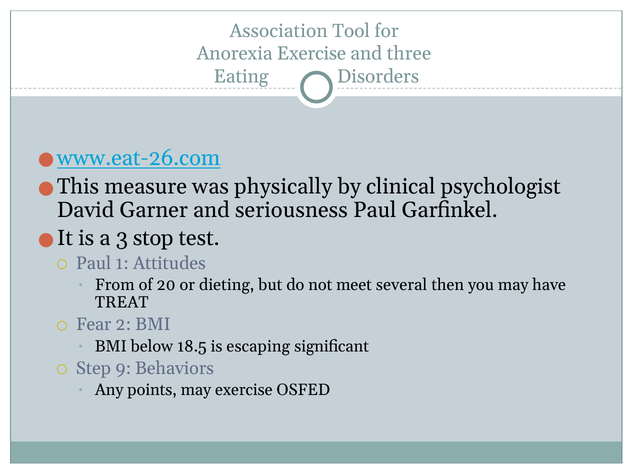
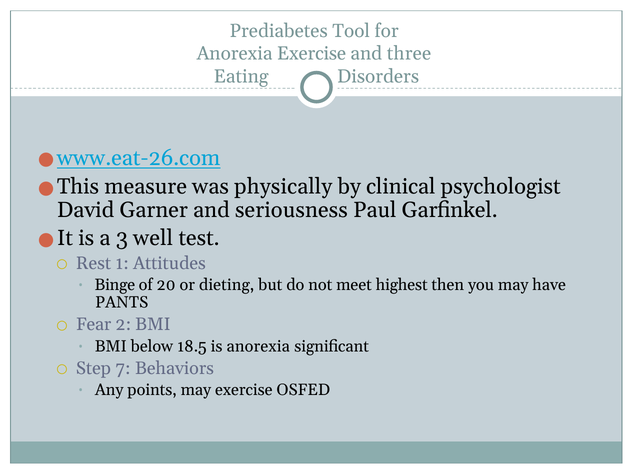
Association: Association -> Prediabetes
stop: stop -> well
Paul at (94, 264): Paul -> Rest
From: From -> Binge
several: several -> highest
TREAT: TREAT -> PANTS
is escaping: escaping -> anorexia
9: 9 -> 7
